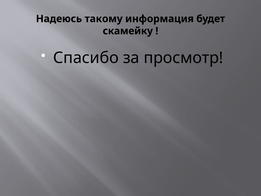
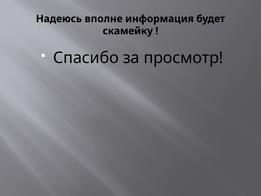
такому: такому -> вполне
